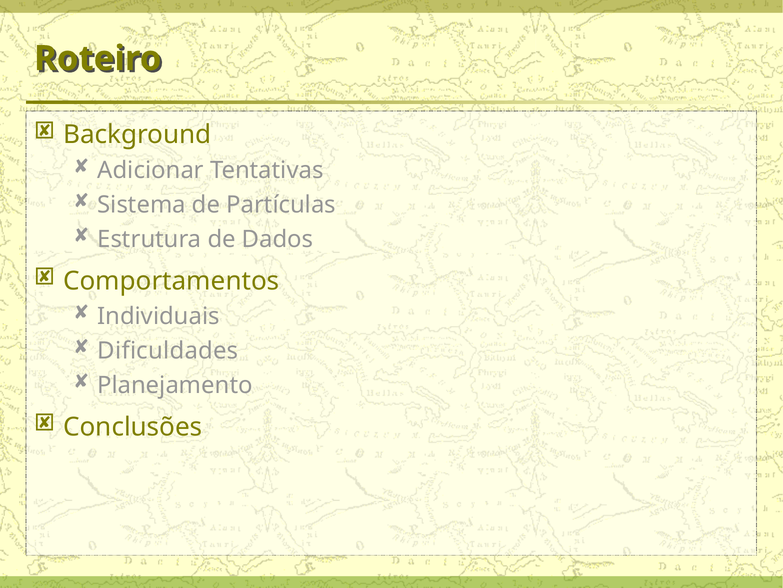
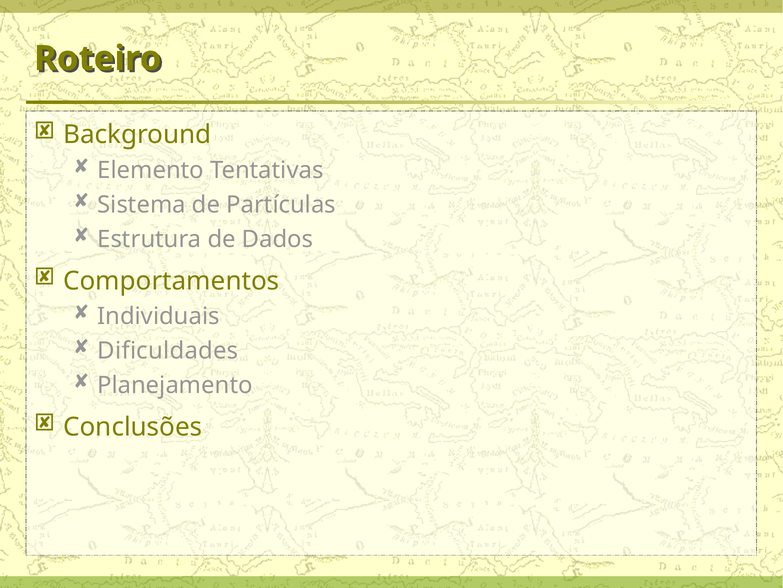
Adicionar: Adicionar -> Elemento
